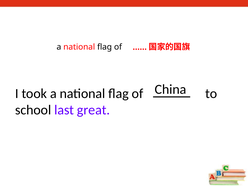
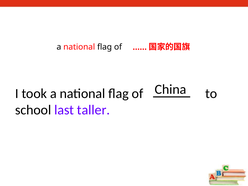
great: great -> taller
